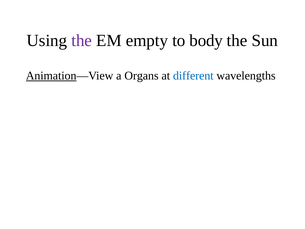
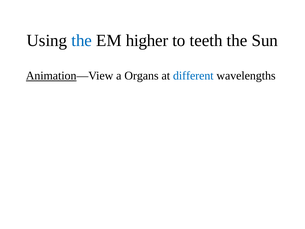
the at (82, 41) colour: purple -> blue
empty: empty -> higher
body: body -> teeth
